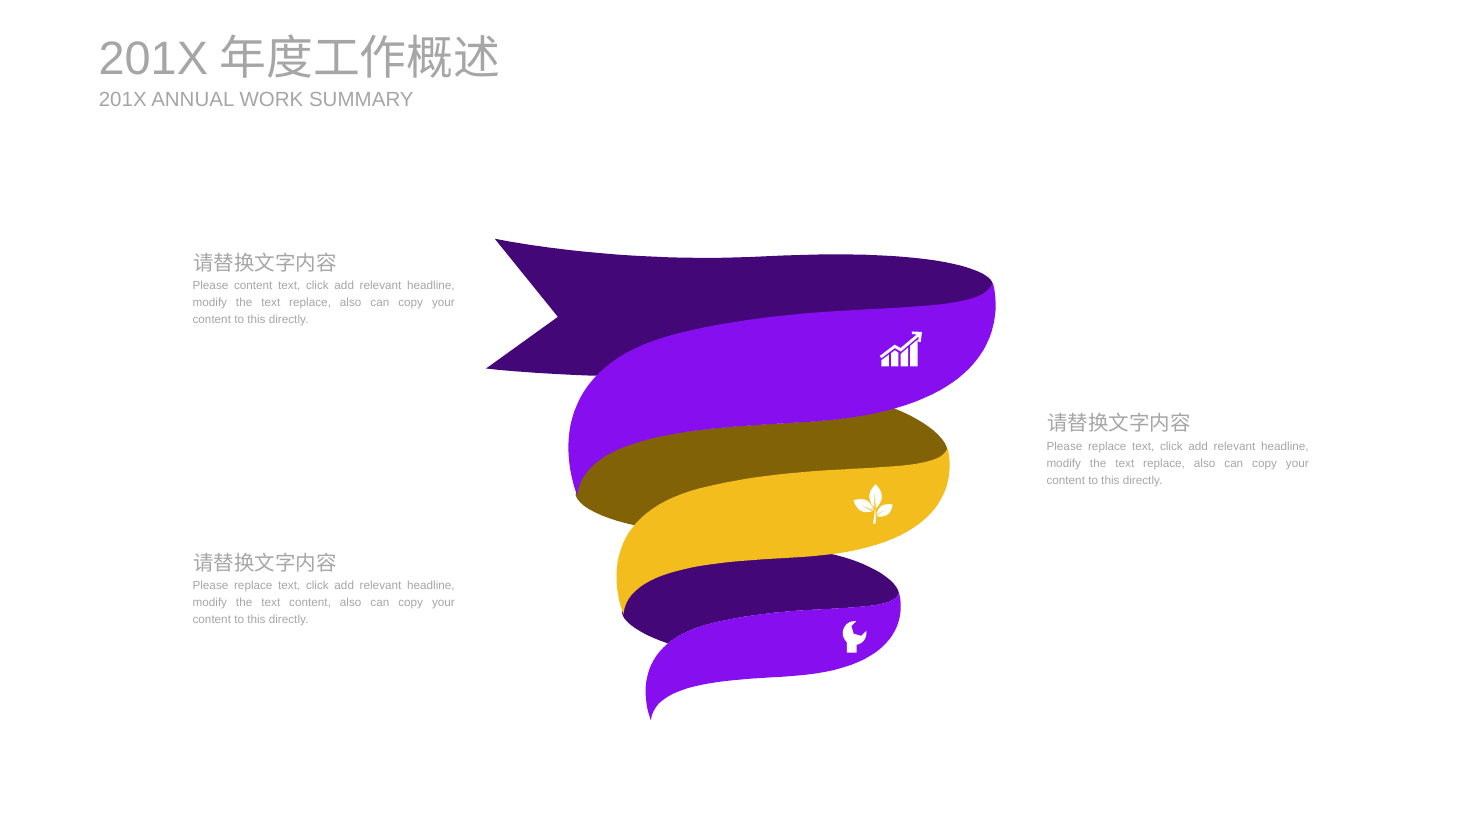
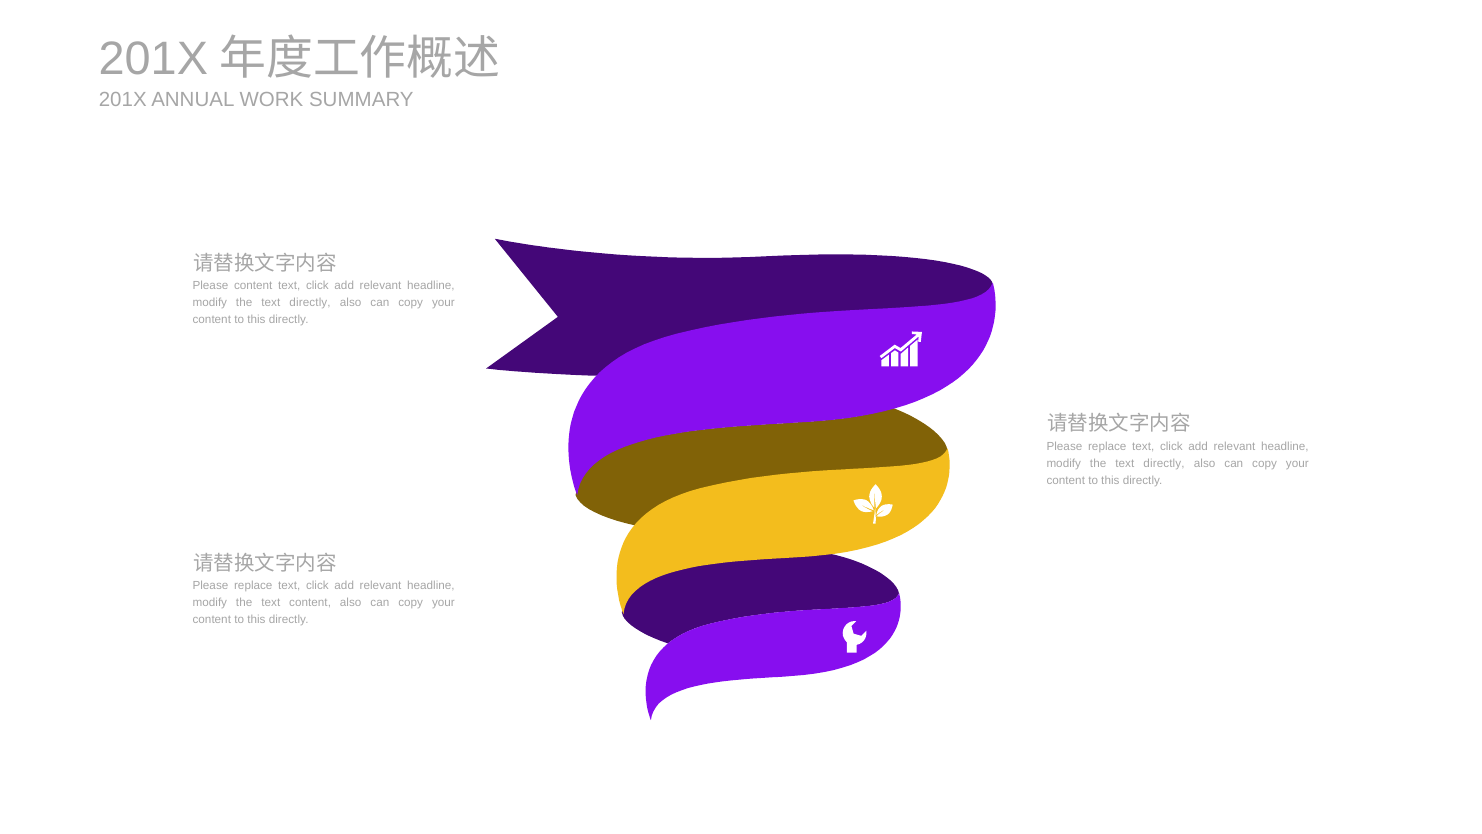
replace at (310, 303): replace -> directly
replace at (1164, 463): replace -> directly
